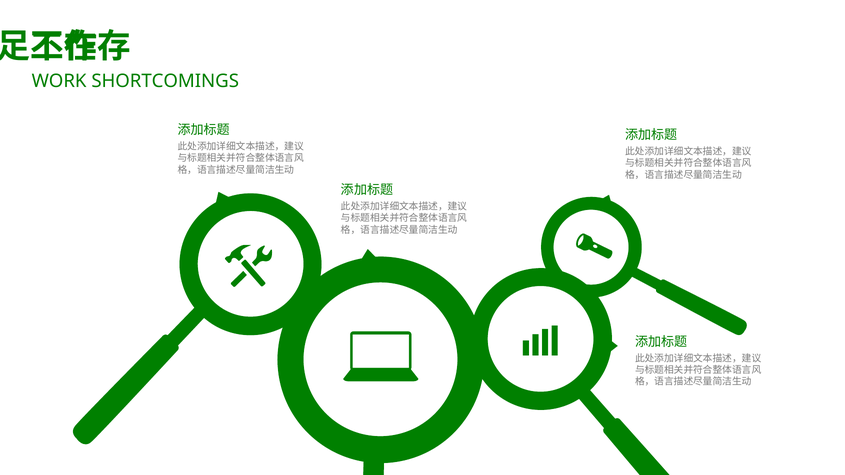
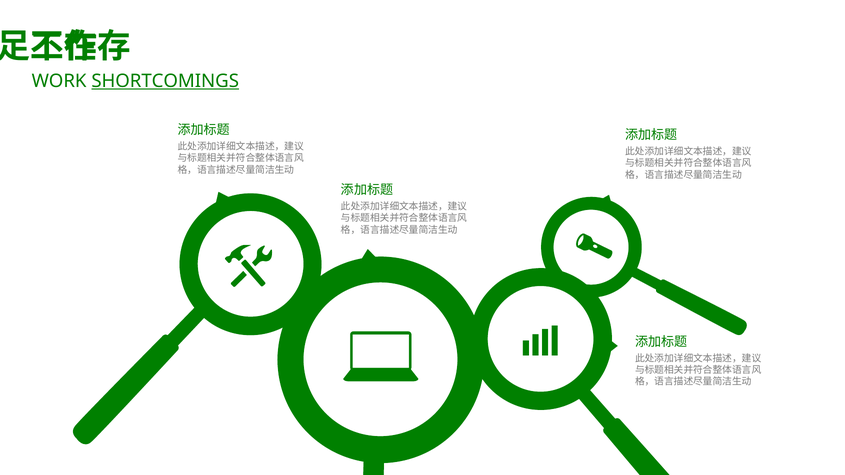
SHORTCOMINGS underline: none -> present
